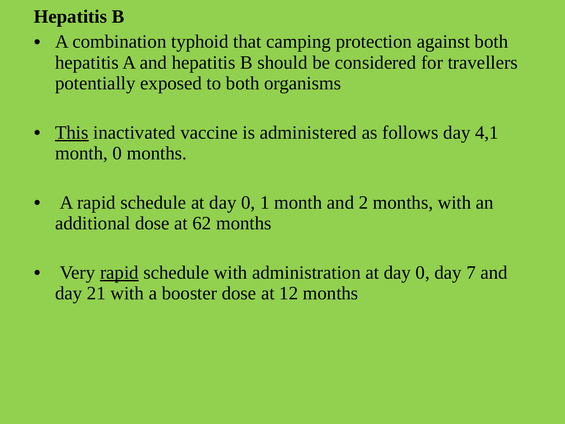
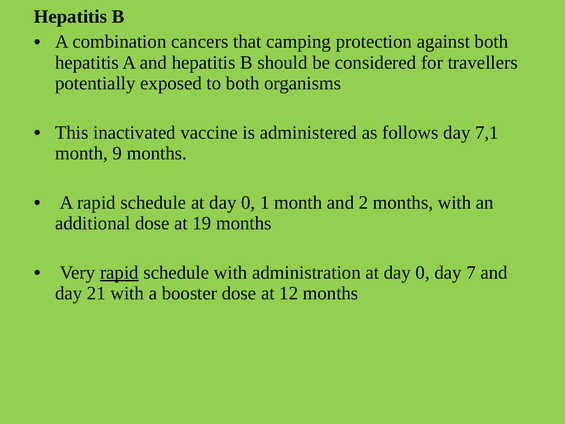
typhoid: typhoid -> cancers
This underline: present -> none
4,1: 4,1 -> 7,1
month 0: 0 -> 9
62: 62 -> 19
